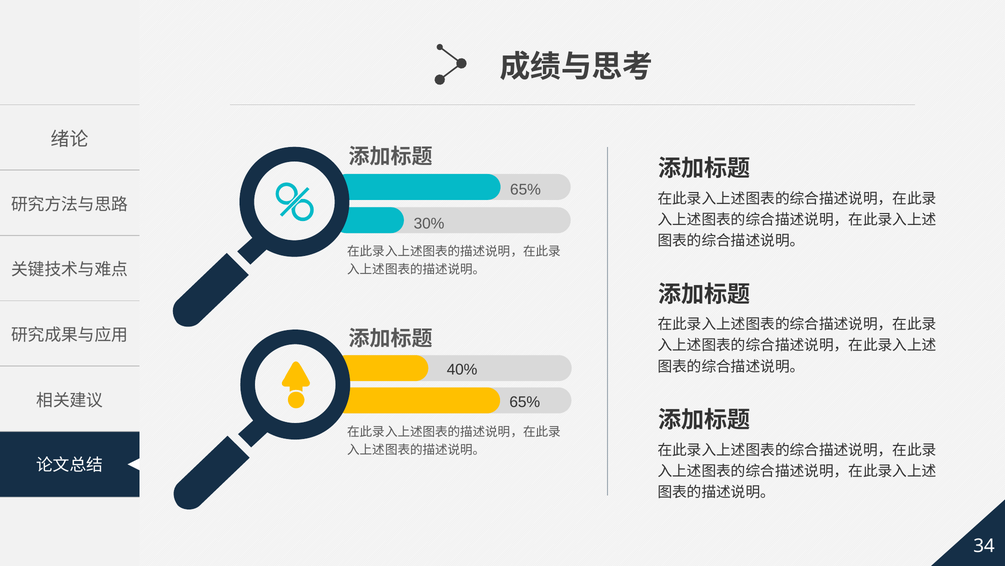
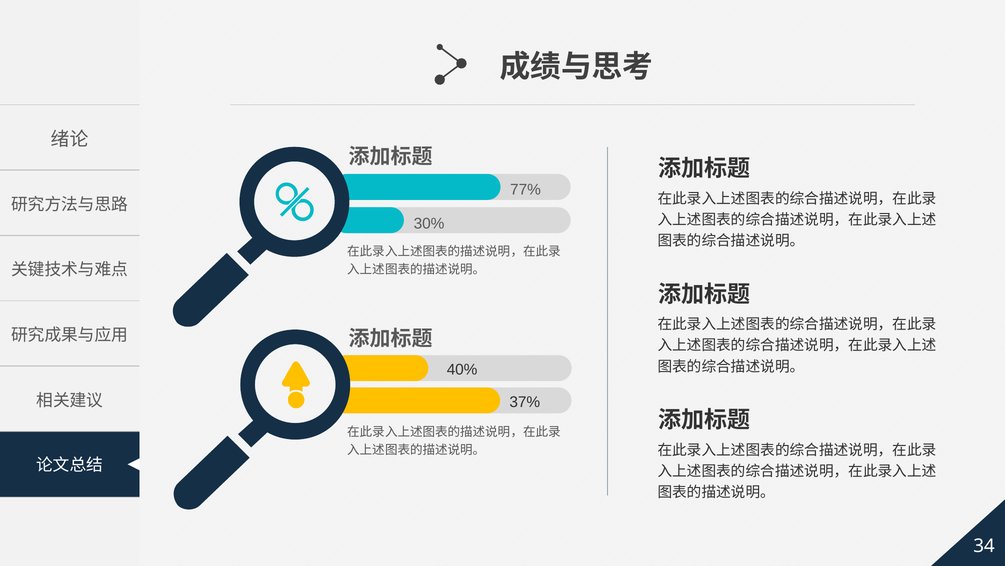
65% at (525, 189): 65% -> 77%
65% at (525, 401): 65% -> 37%
